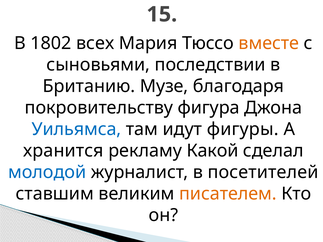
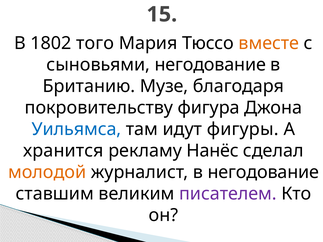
всех: всех -> того
сыновьями последствии: последствии -> негодование
Какой: Какой -> Нанёс
молодой colour: blue -> orange
в посетителей: посетителей -> негодование
писателем colour: orange -> purple
